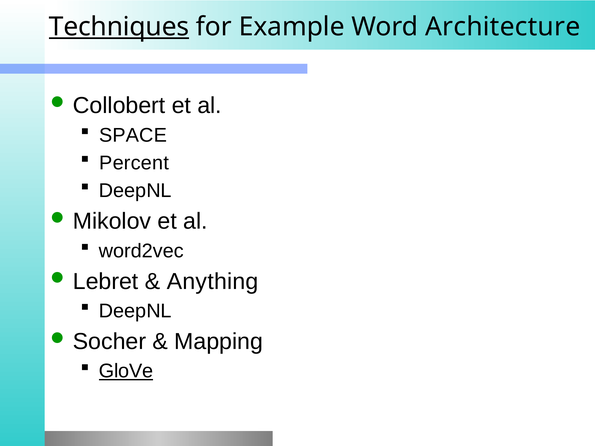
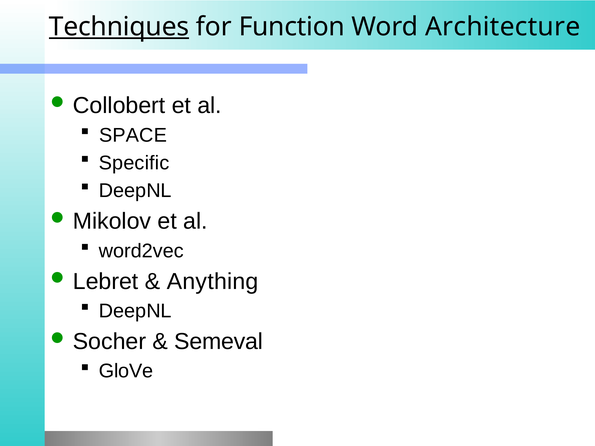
Example: Example -> Function
Percent: Percent -> Specific
Mapping: Mapping -> Semeval
GloVe underline: present -> none
